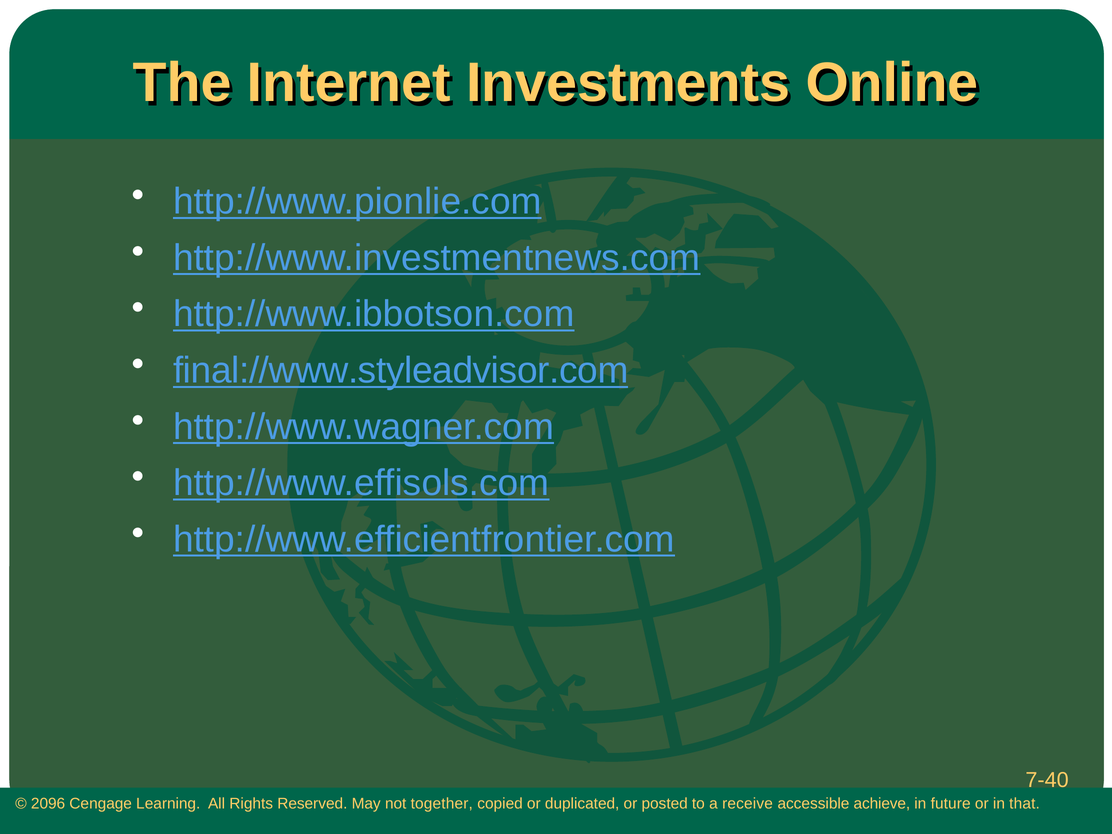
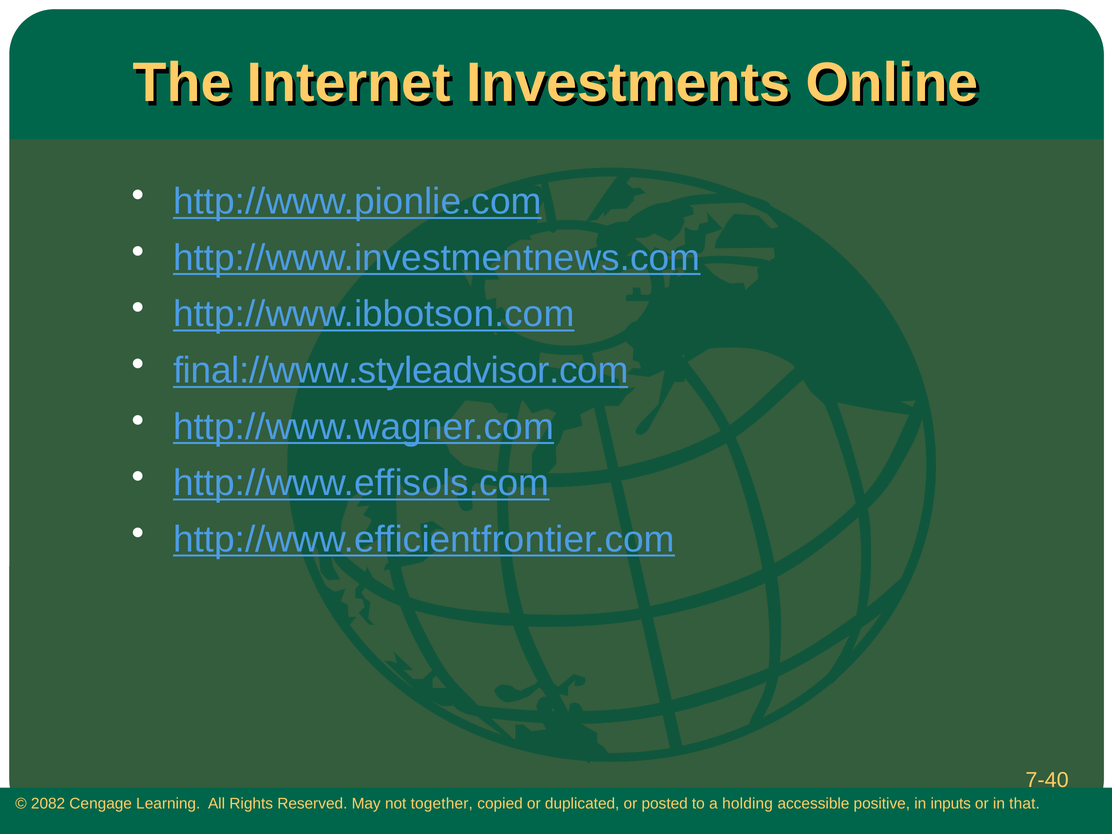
2096: 2096 -> 2082
receive: receive -> holding
achieve: achieve -> positive
future: future -> inputs
